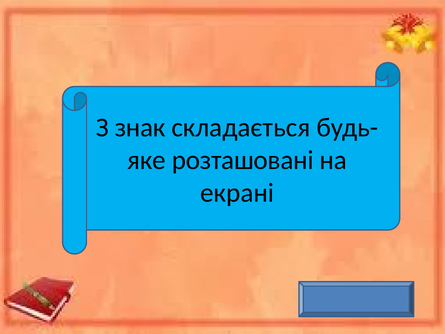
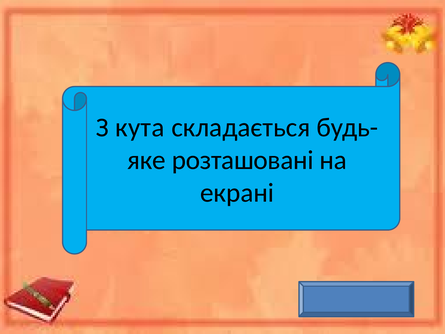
знак: знак -> кута
